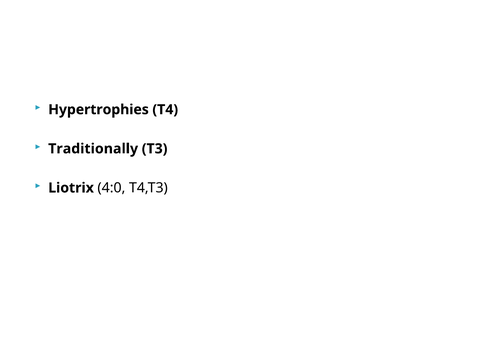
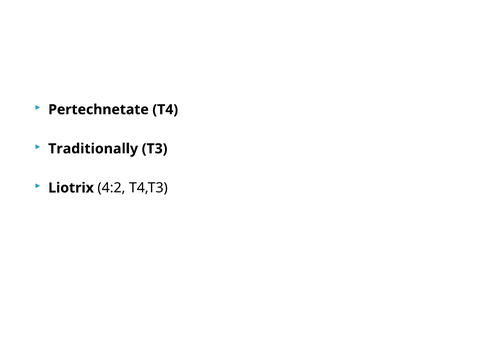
Hypertrophies: Hypertrophies -> Pertechnetate
4:0: 4:0 -> 4:2
